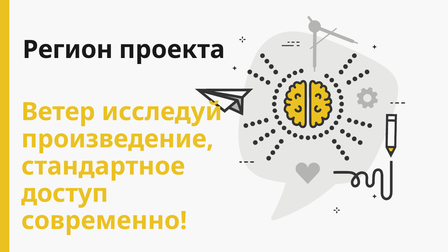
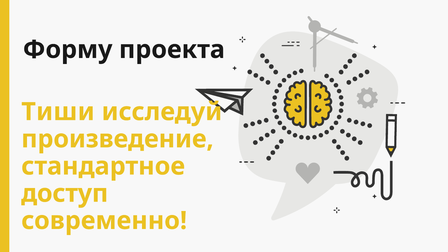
Регион: Регион -> Форму
Ветер: Ветер -> Тиши
